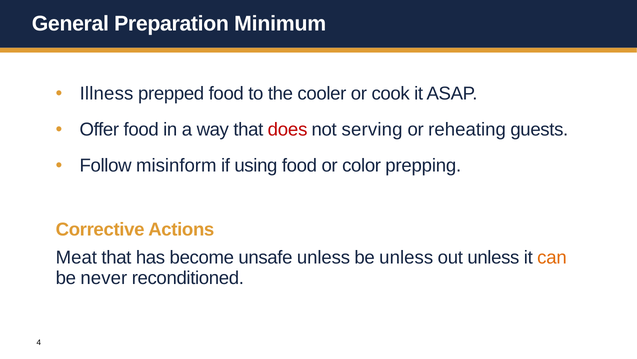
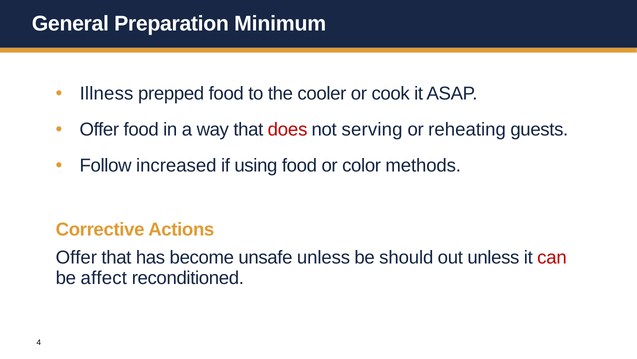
misinform: misinform -> increased
prepping: prepping -> methods
Meat at (76, 257): Meat -> Offer
be unless: unless -> should
can colour: orange -> red
never: never -> affect
